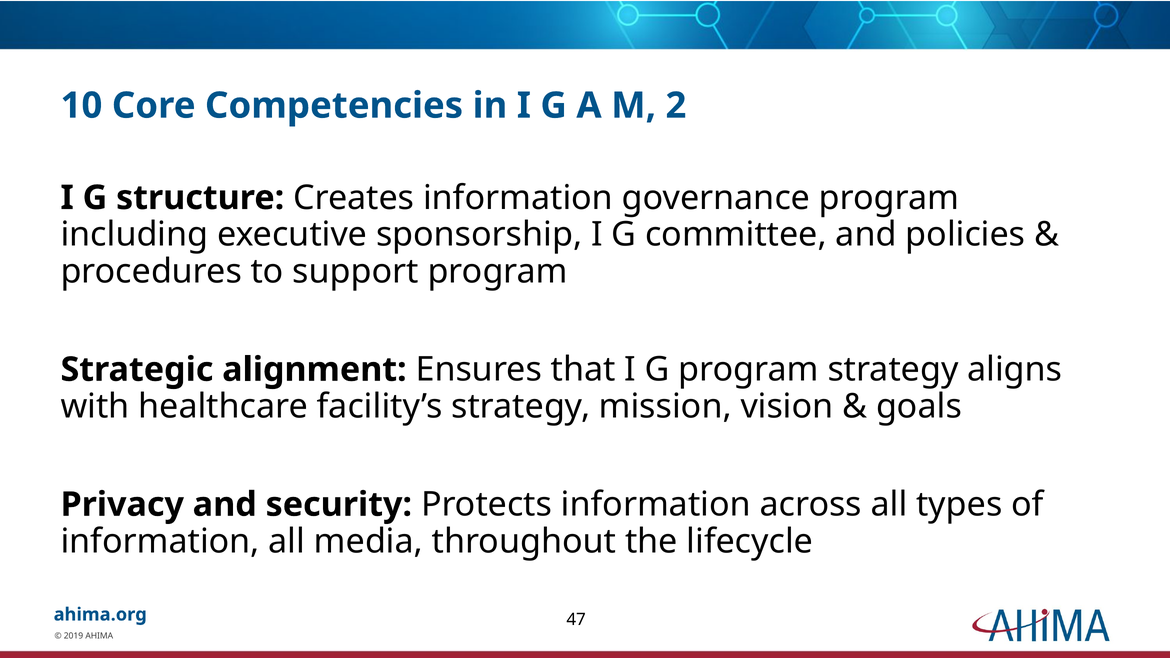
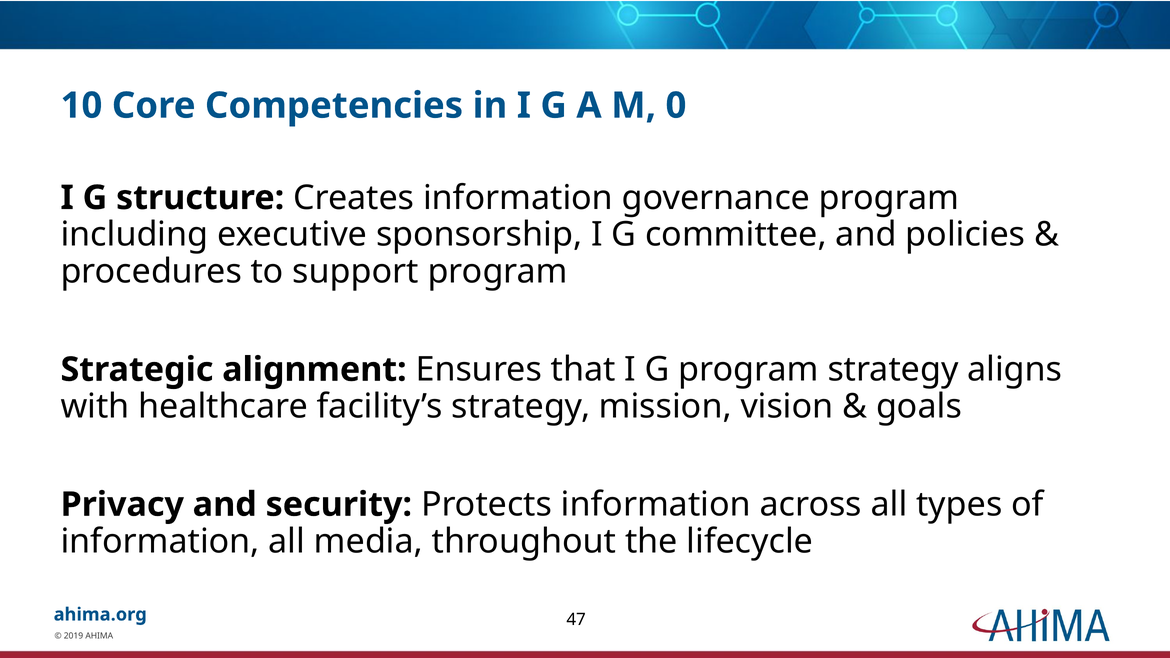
2: 2 -> 0
